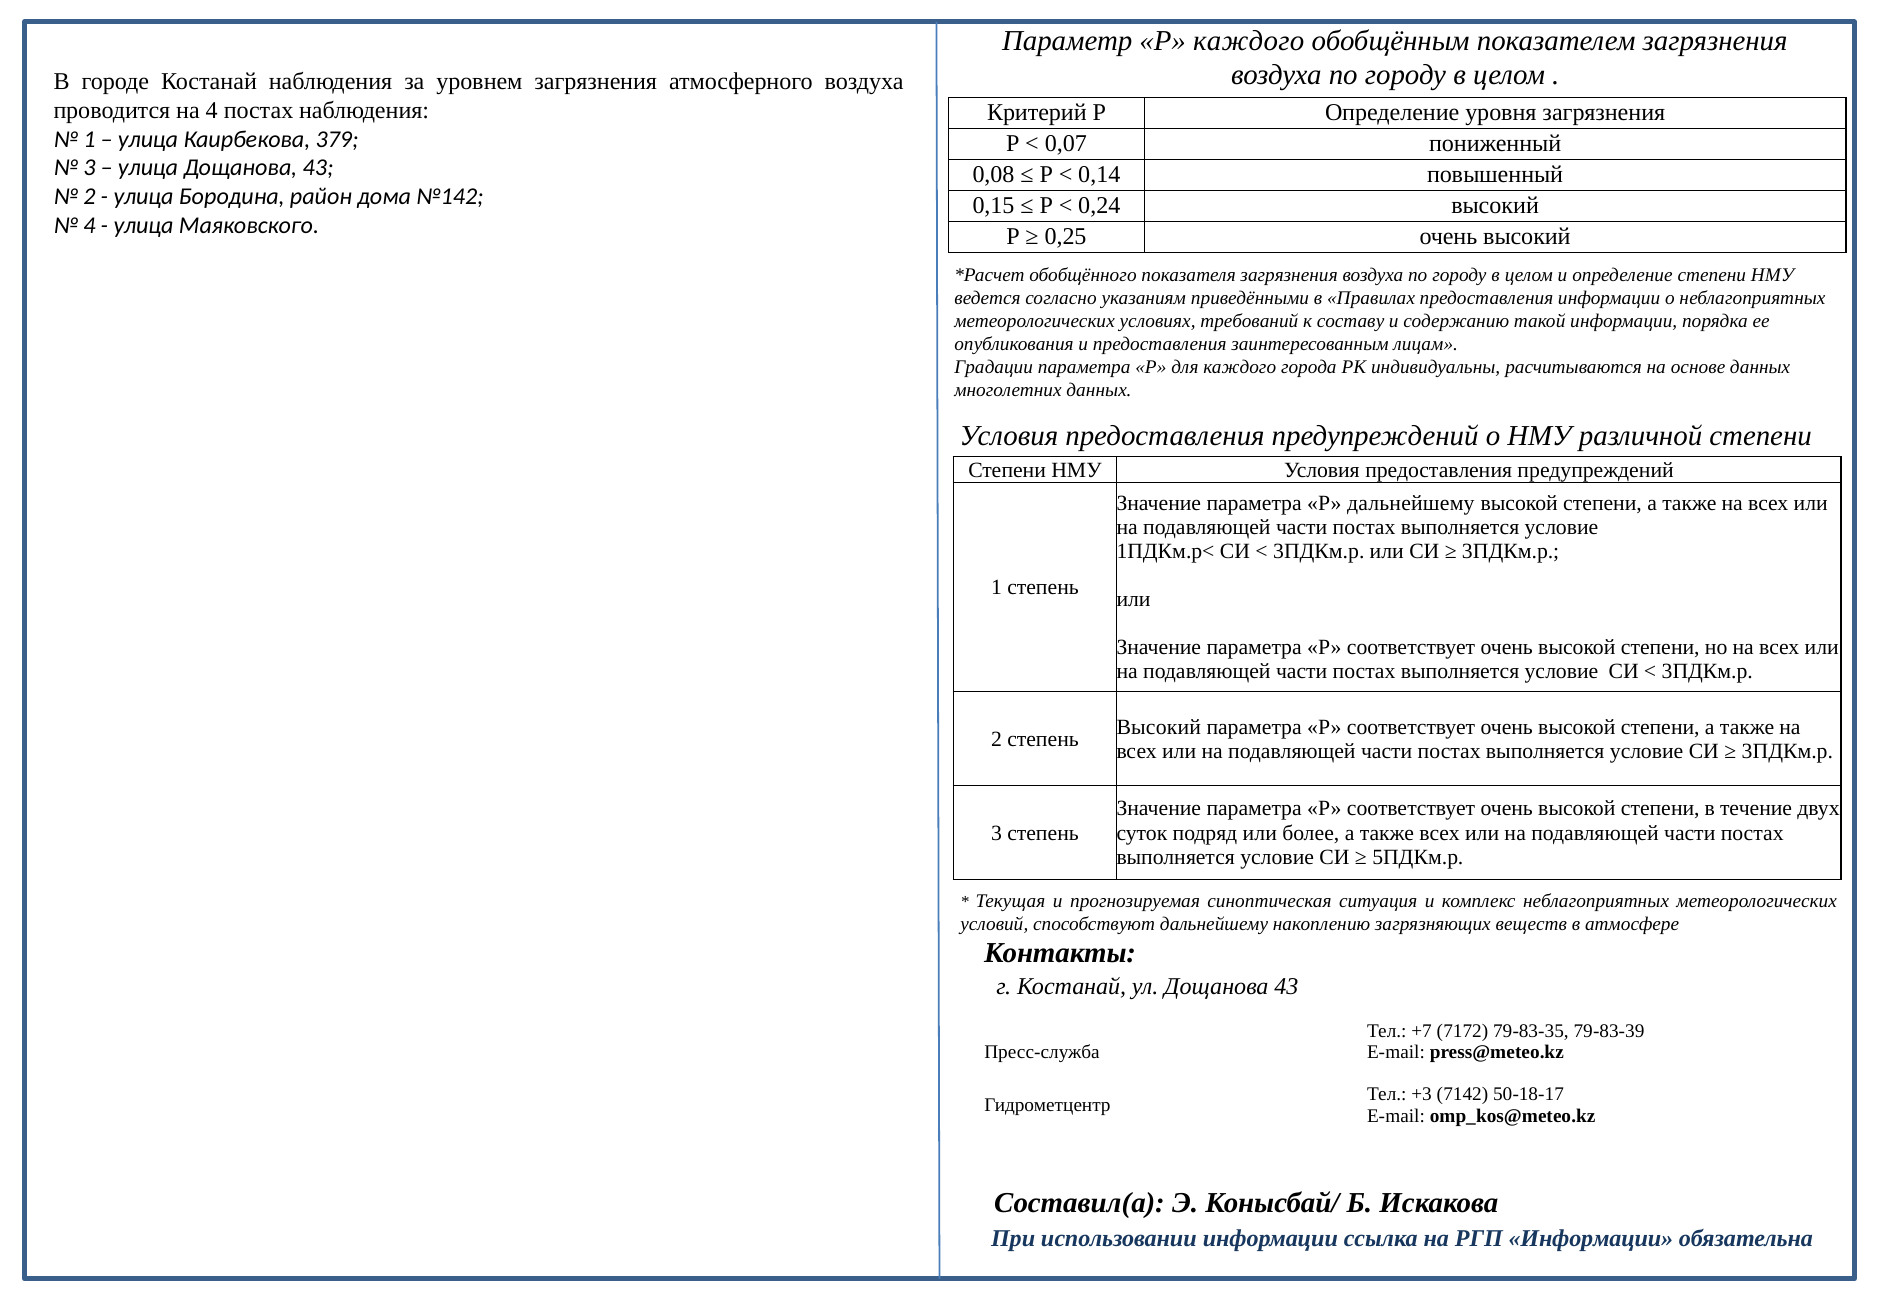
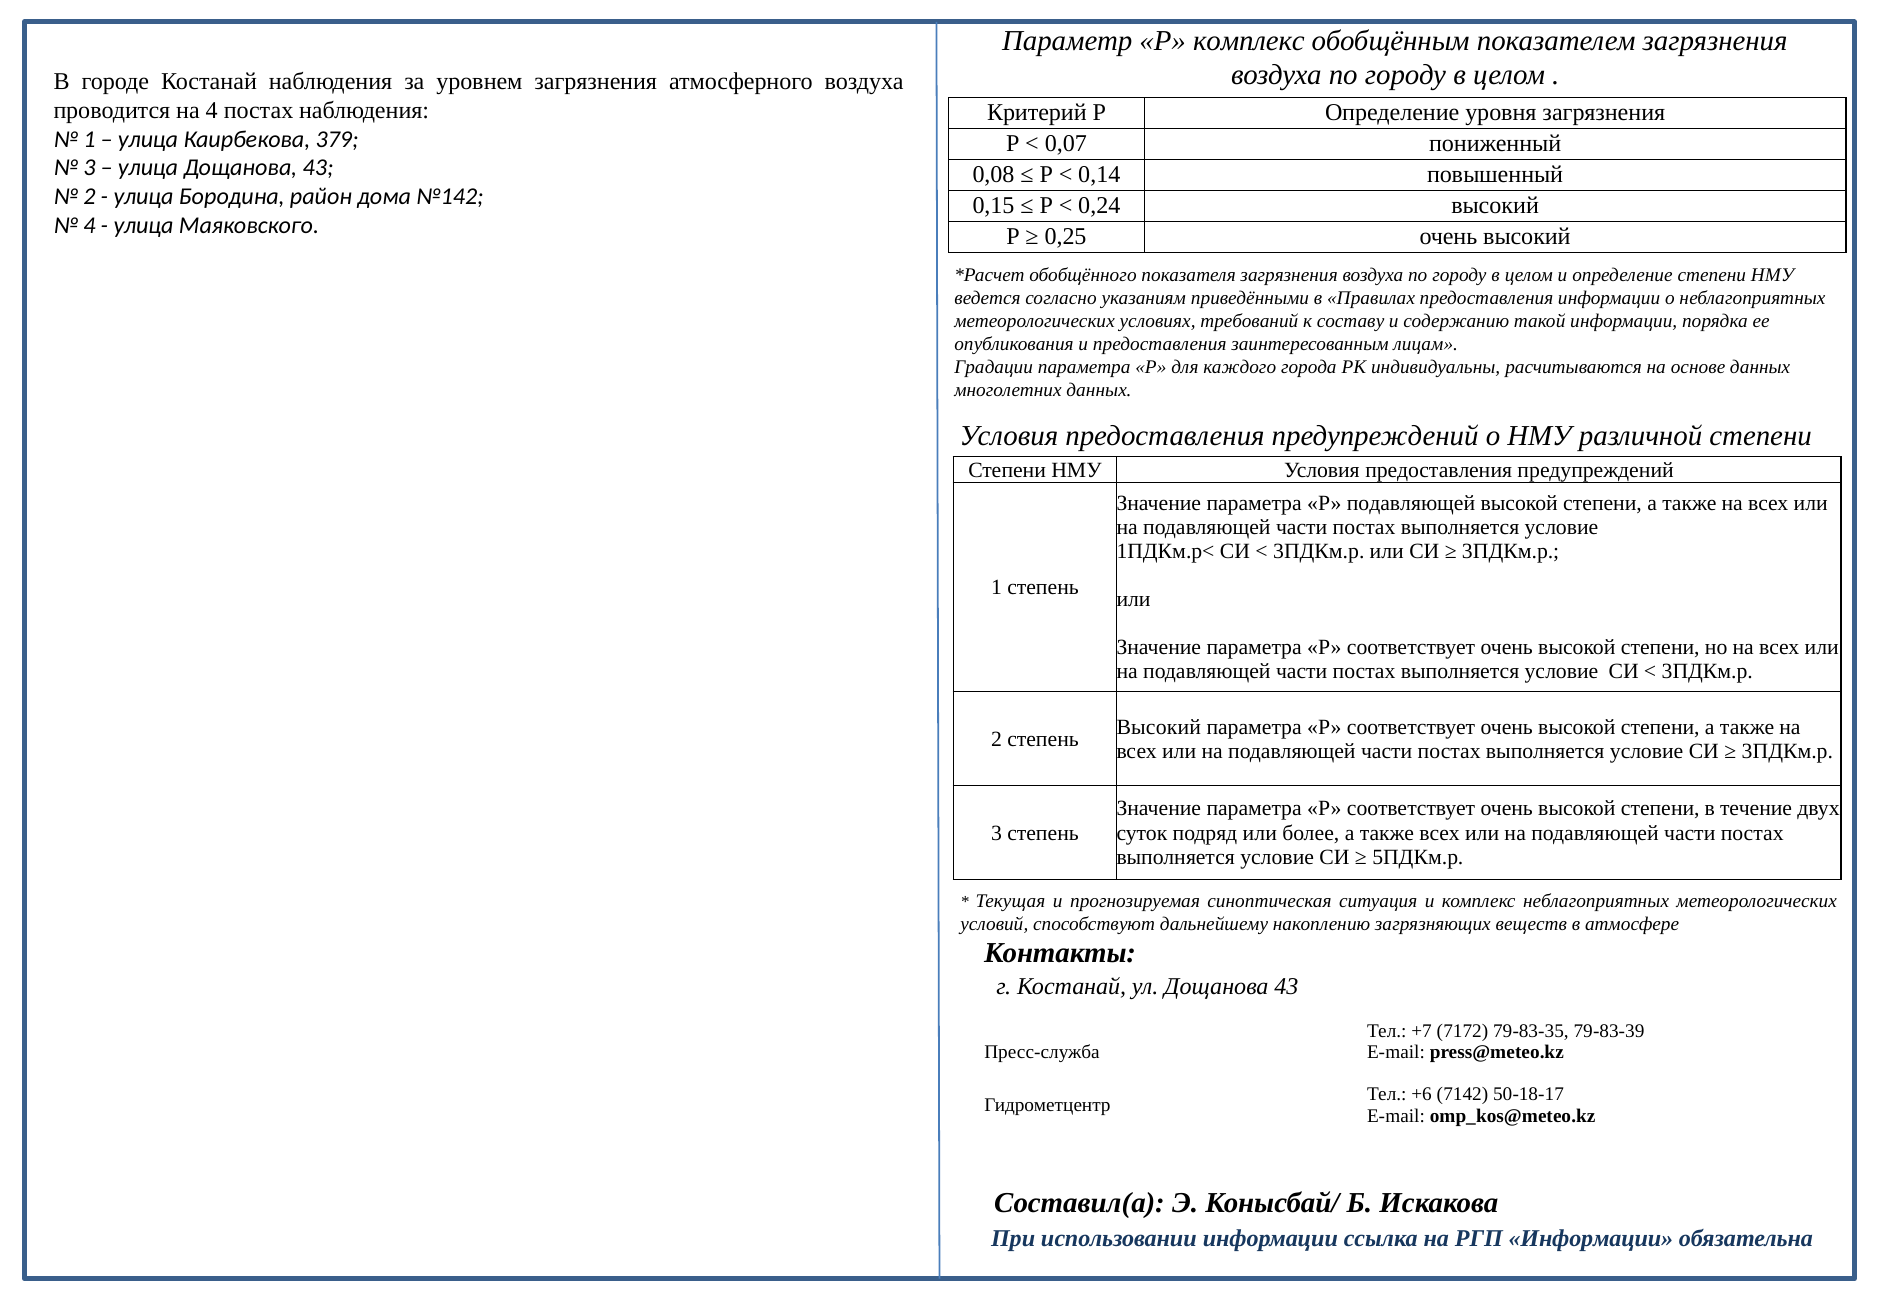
Р каждого: каждого -> комплекс
Р дальнейшему: дальнейшему -> подавляющей
+3: +3 -> +6
